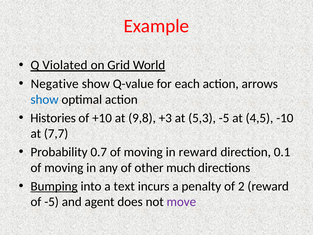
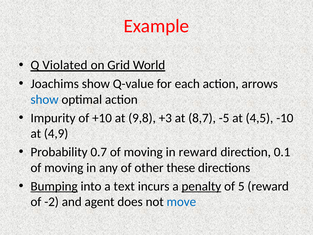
Negative: Negative -> Joachims
Histories: Histories -> Impurity
5,3: 5,3 -> 8,7
7,7: 7,7 -> 4,9
much: much -> these
penalty underline: none -> present
2: 2 -> 5
of -5: -5 -> -2
move colour: purple -> blue
